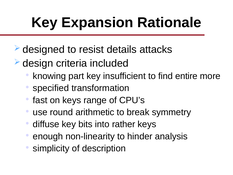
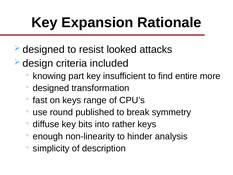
details: details -> looked
specified at (51, 88): specified -> designed
arithmetic: arithmetic -> published
